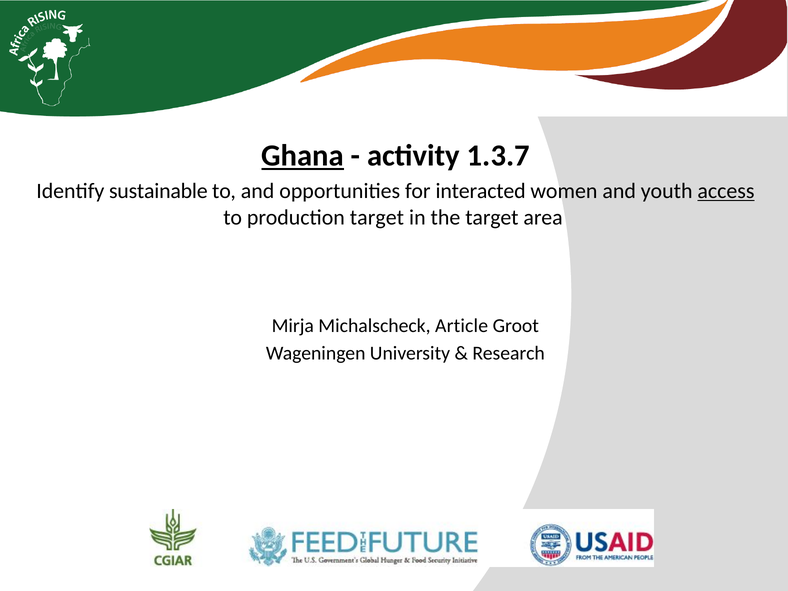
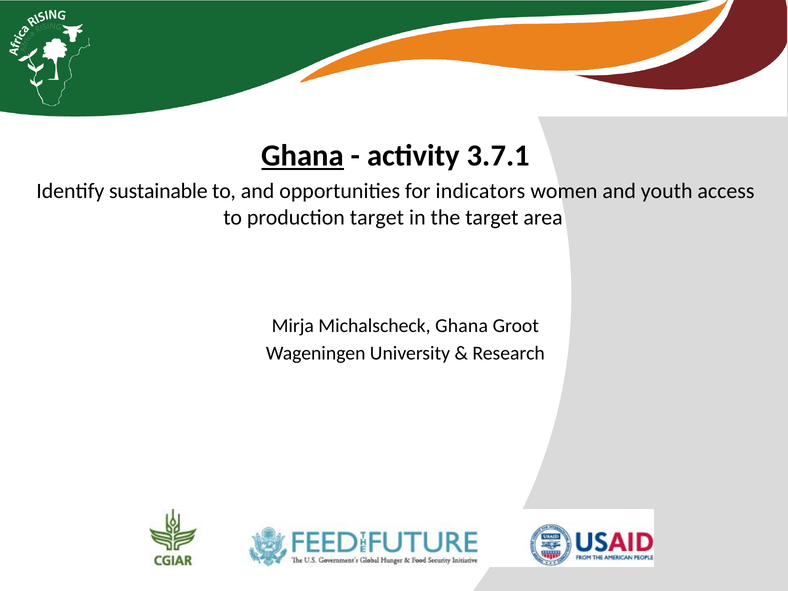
1.3.7: 1.3.7 -> 3.7.1
interacted: interacted -> indicators
access underline: present -> none
Michalscheck Article: Article -> Ghana
